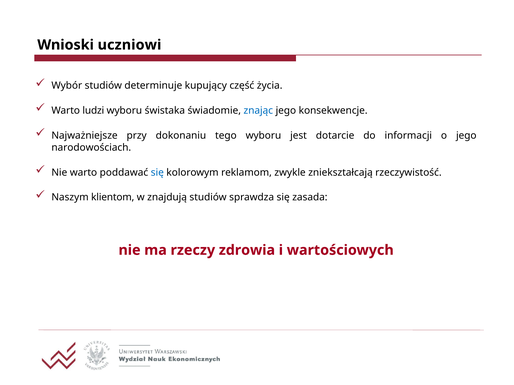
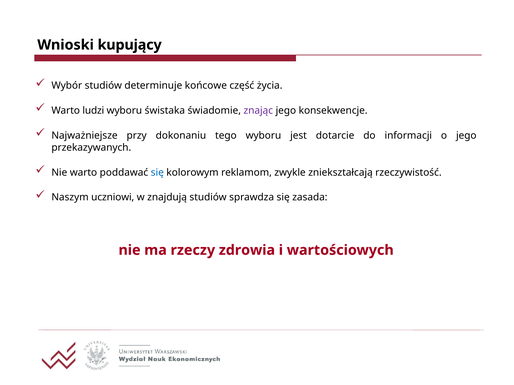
uczniowi: uczniowi -> kupujący
kupujący: kupujący -> końcowe
znając colour: blue -> purple
narodowościach: narodowościach -> przekazywanych
klientom: klientom -> uczniowi
